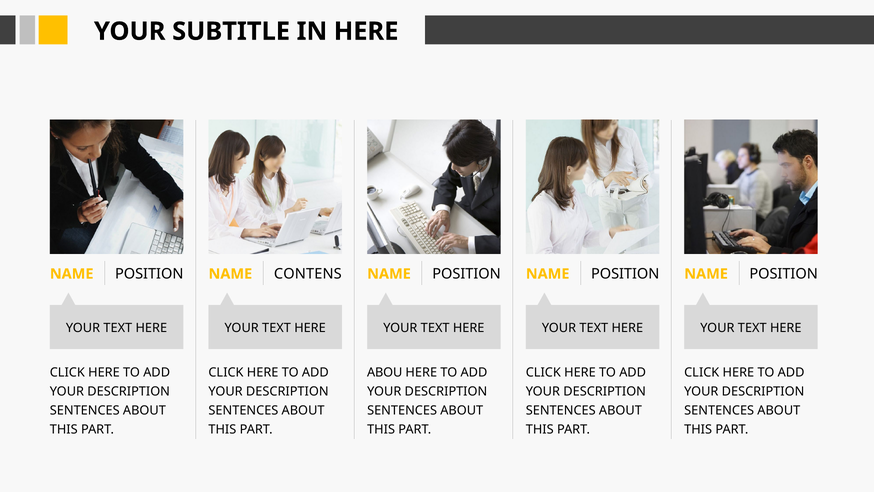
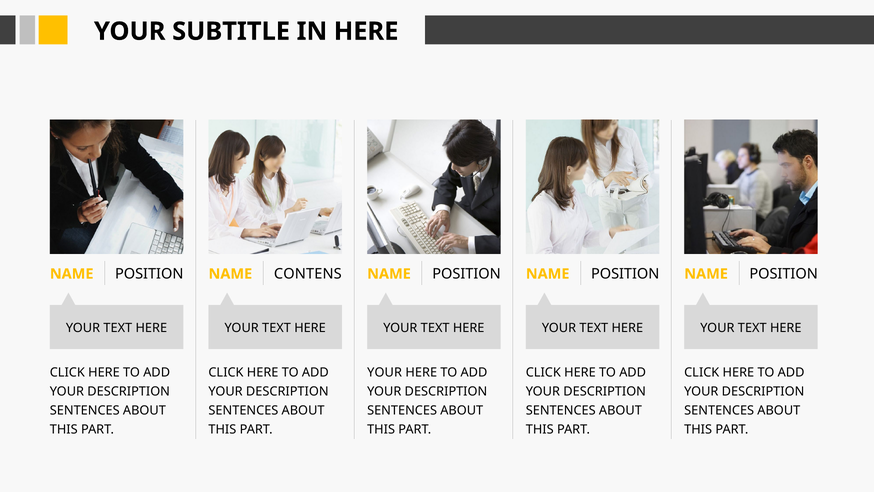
ABOU at (385, 372): ABOU -> YOUR
